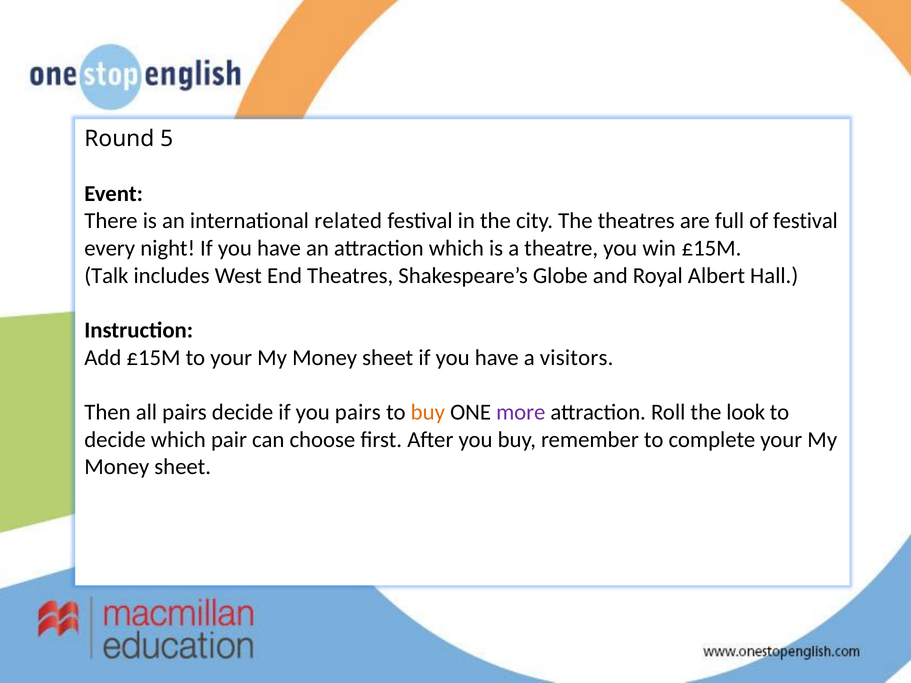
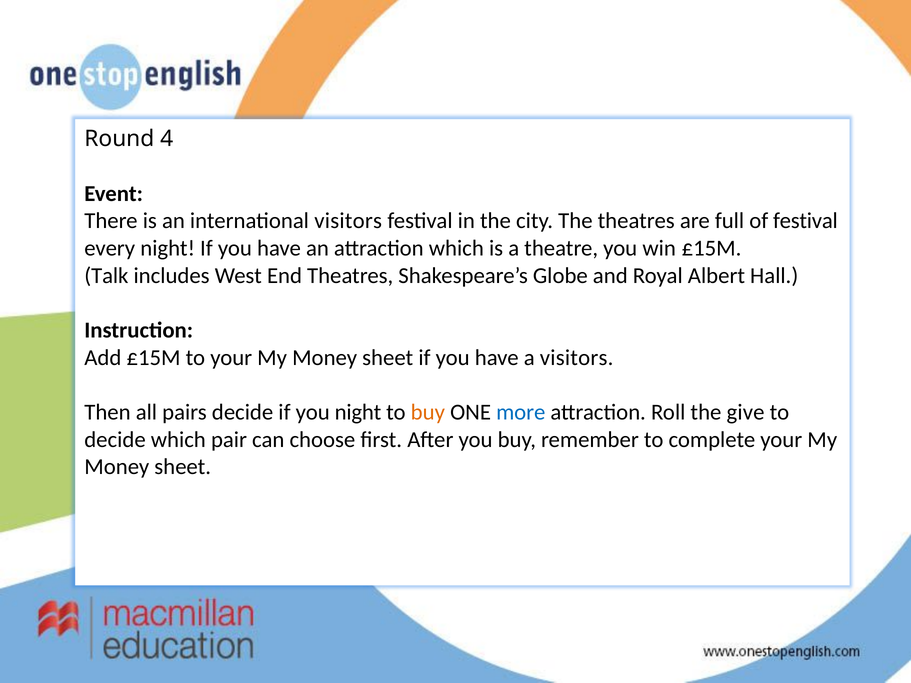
5: 5 -> 4
international related: related -> visitors
you pairs: pairs -> night
more colour: purple -> blue
look: look -> give
